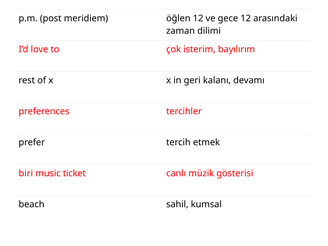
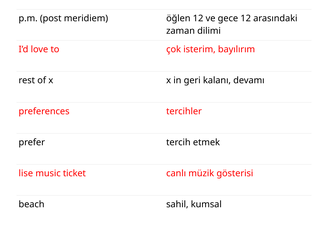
biri: biri -> lise
